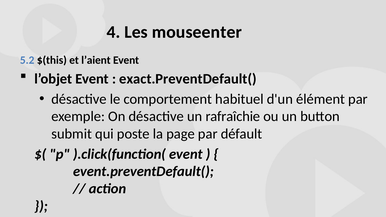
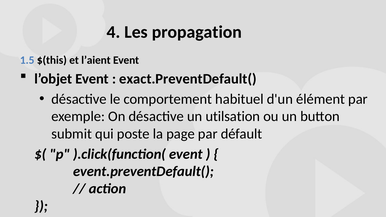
mouseenter: mouseenter -> propagation
5.2: 5.2 -> 1.5
rafraîchie: rafraîchie -> utilsation
